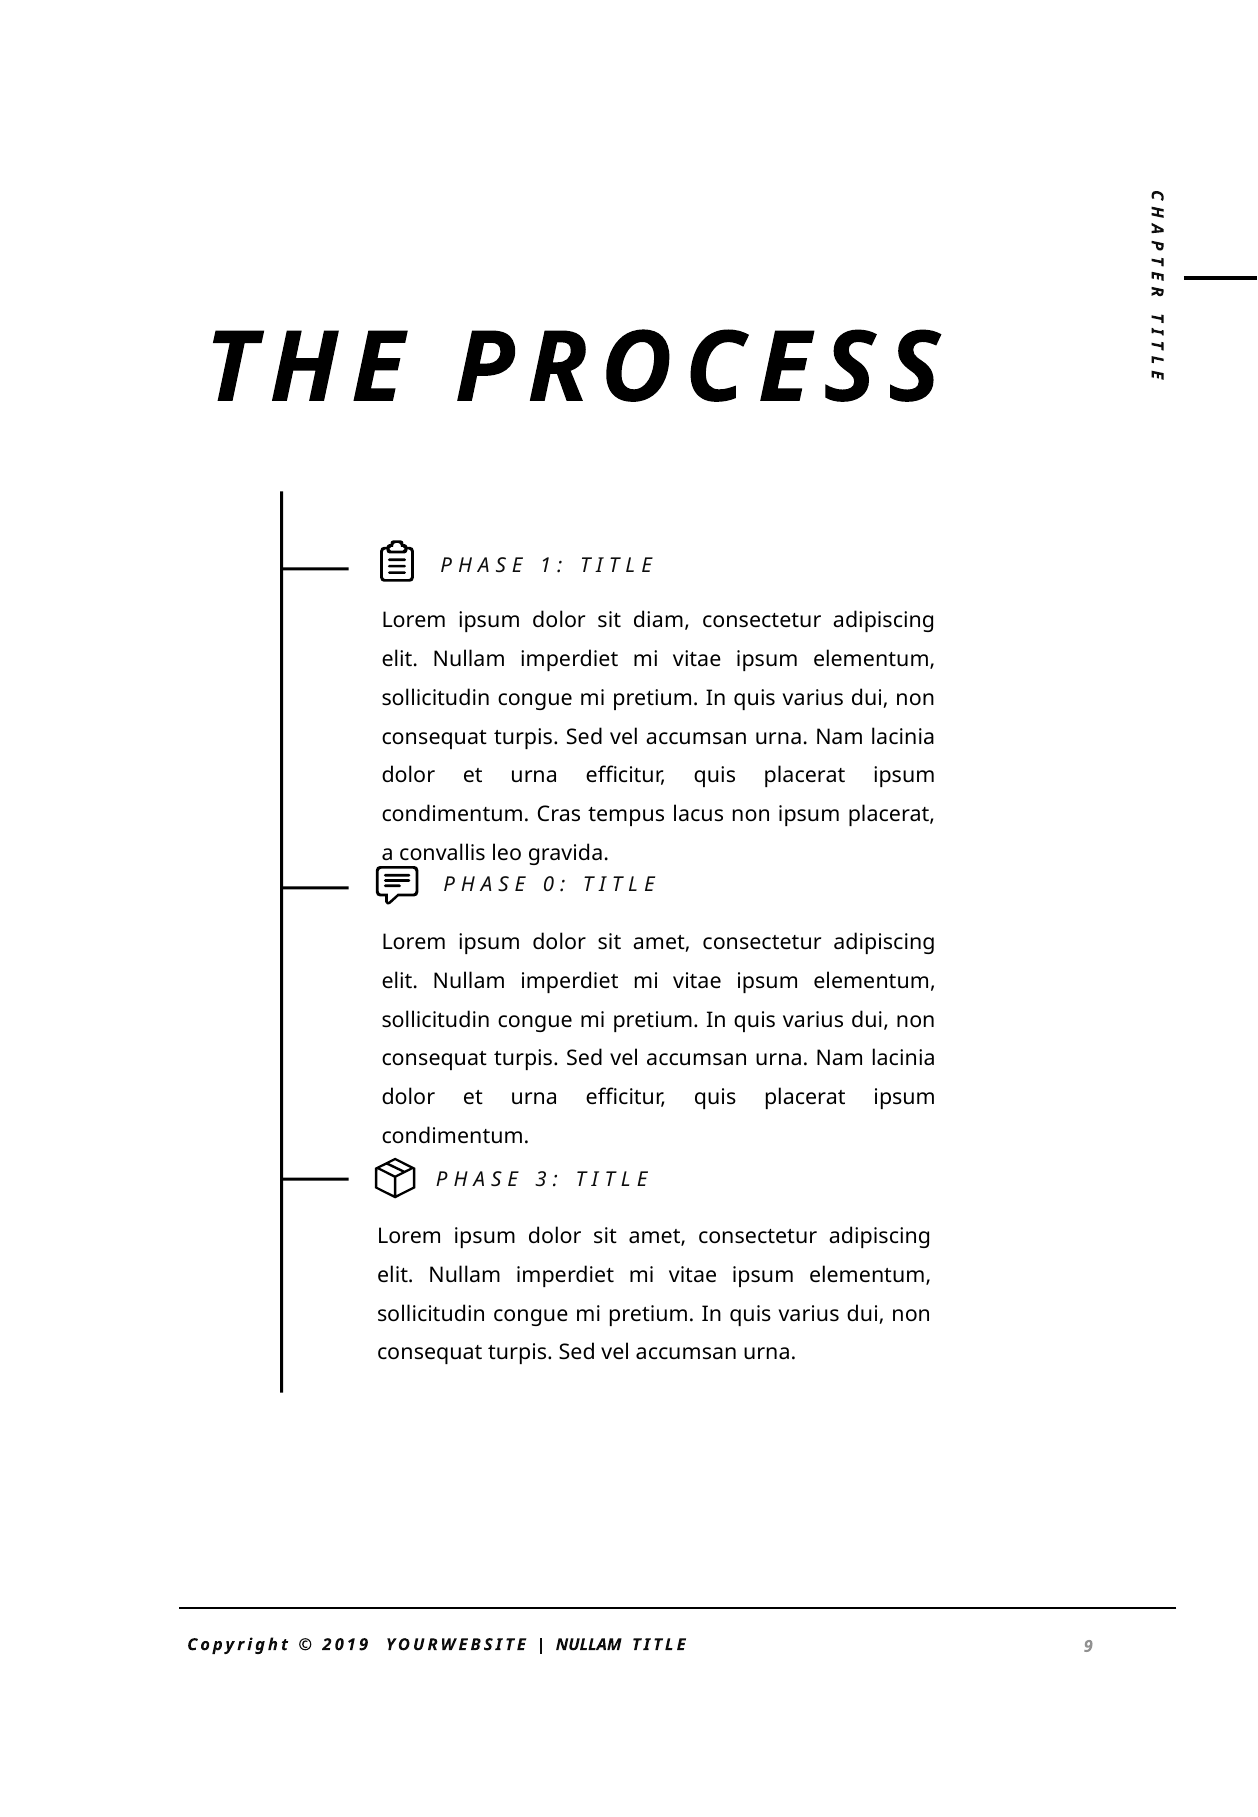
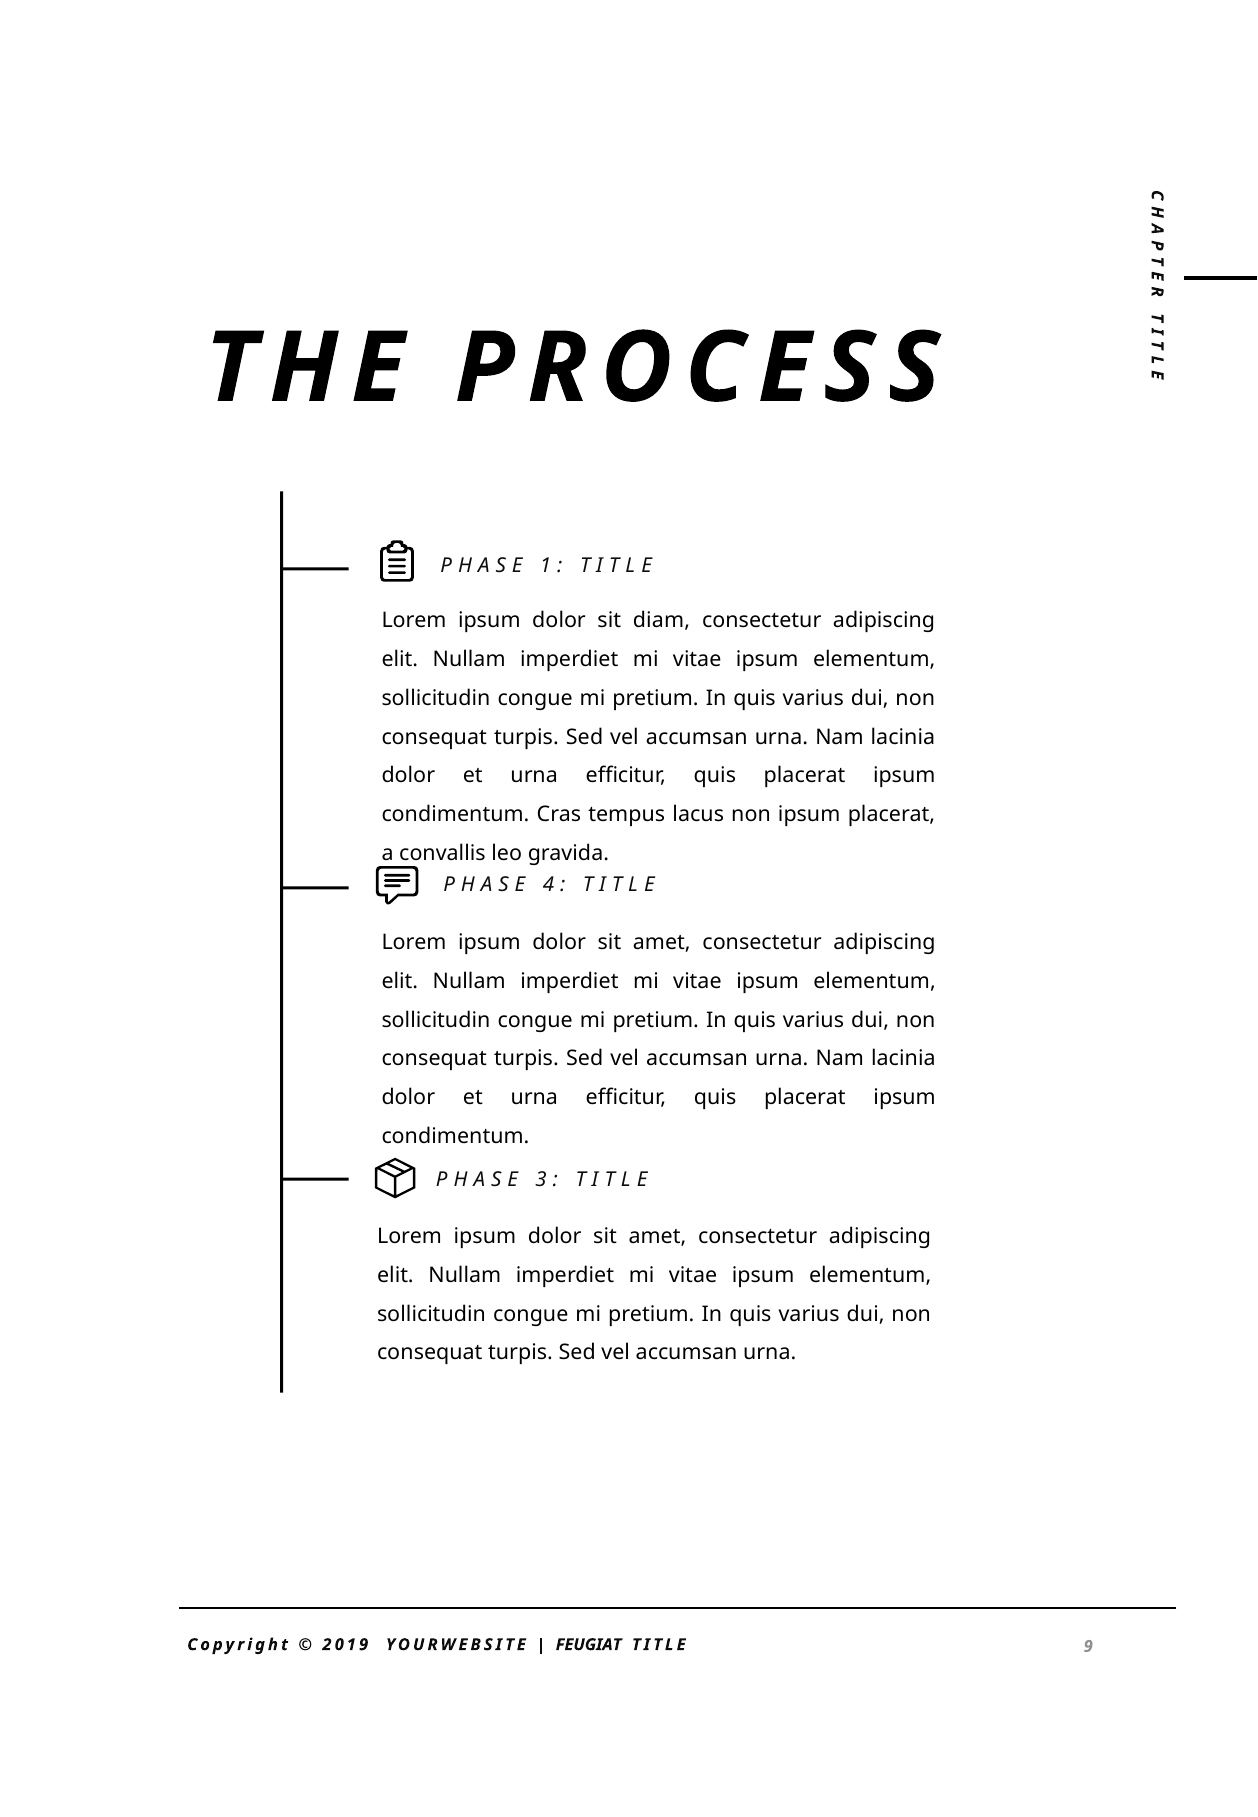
0: 0 -> 4
NULLAM at (589, 1645): NULLAM -> FEUGIAT
